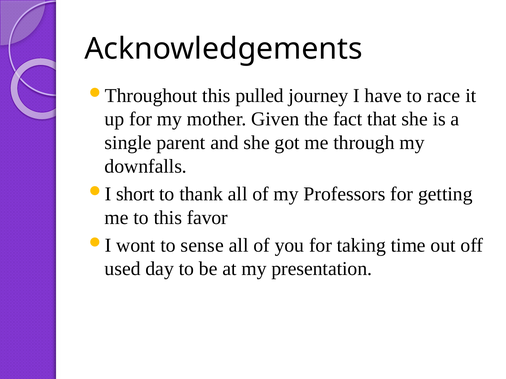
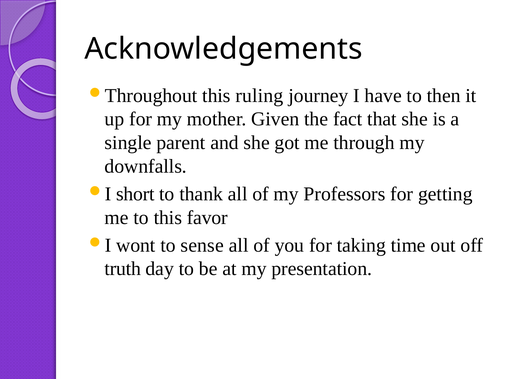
pulled: pulled -> ruling
race: race -> then
used: used -> truth
